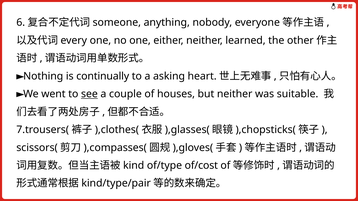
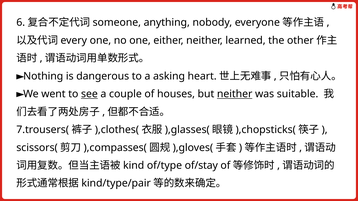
continually: continually -> dangerous
neither at (235, 94) underline: none -> present
of/cost: of/cost -> of/stay
